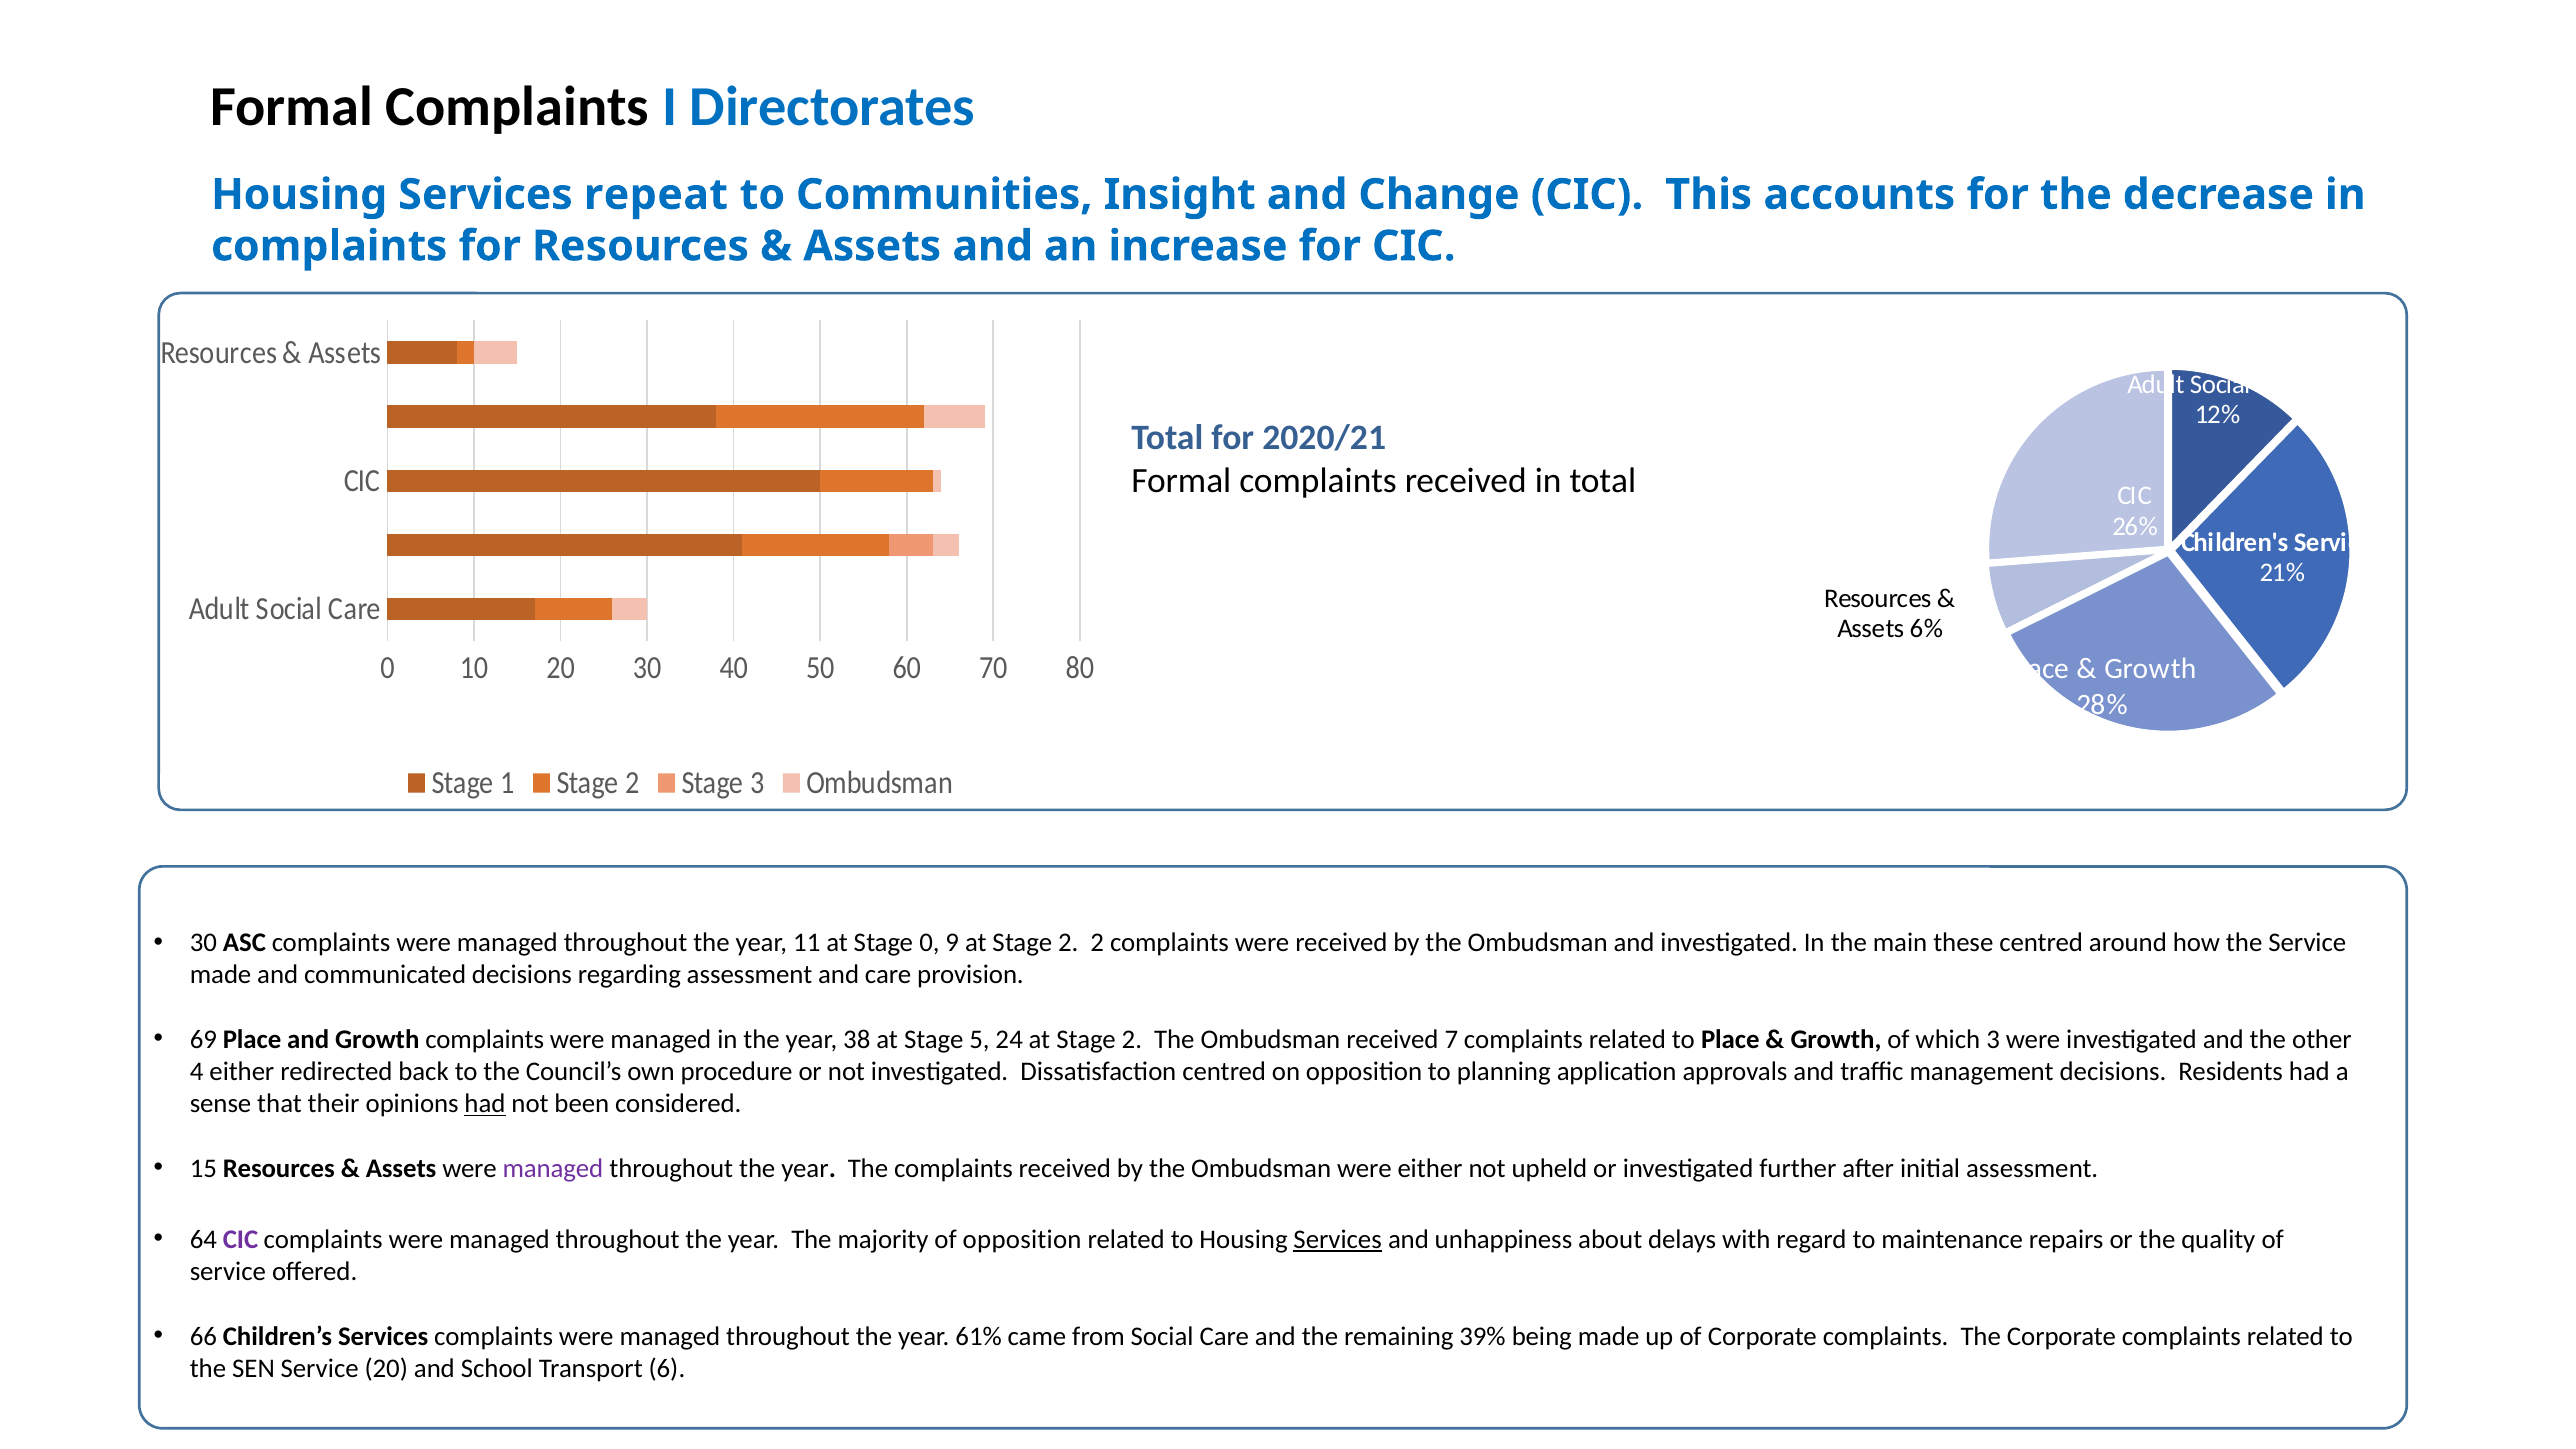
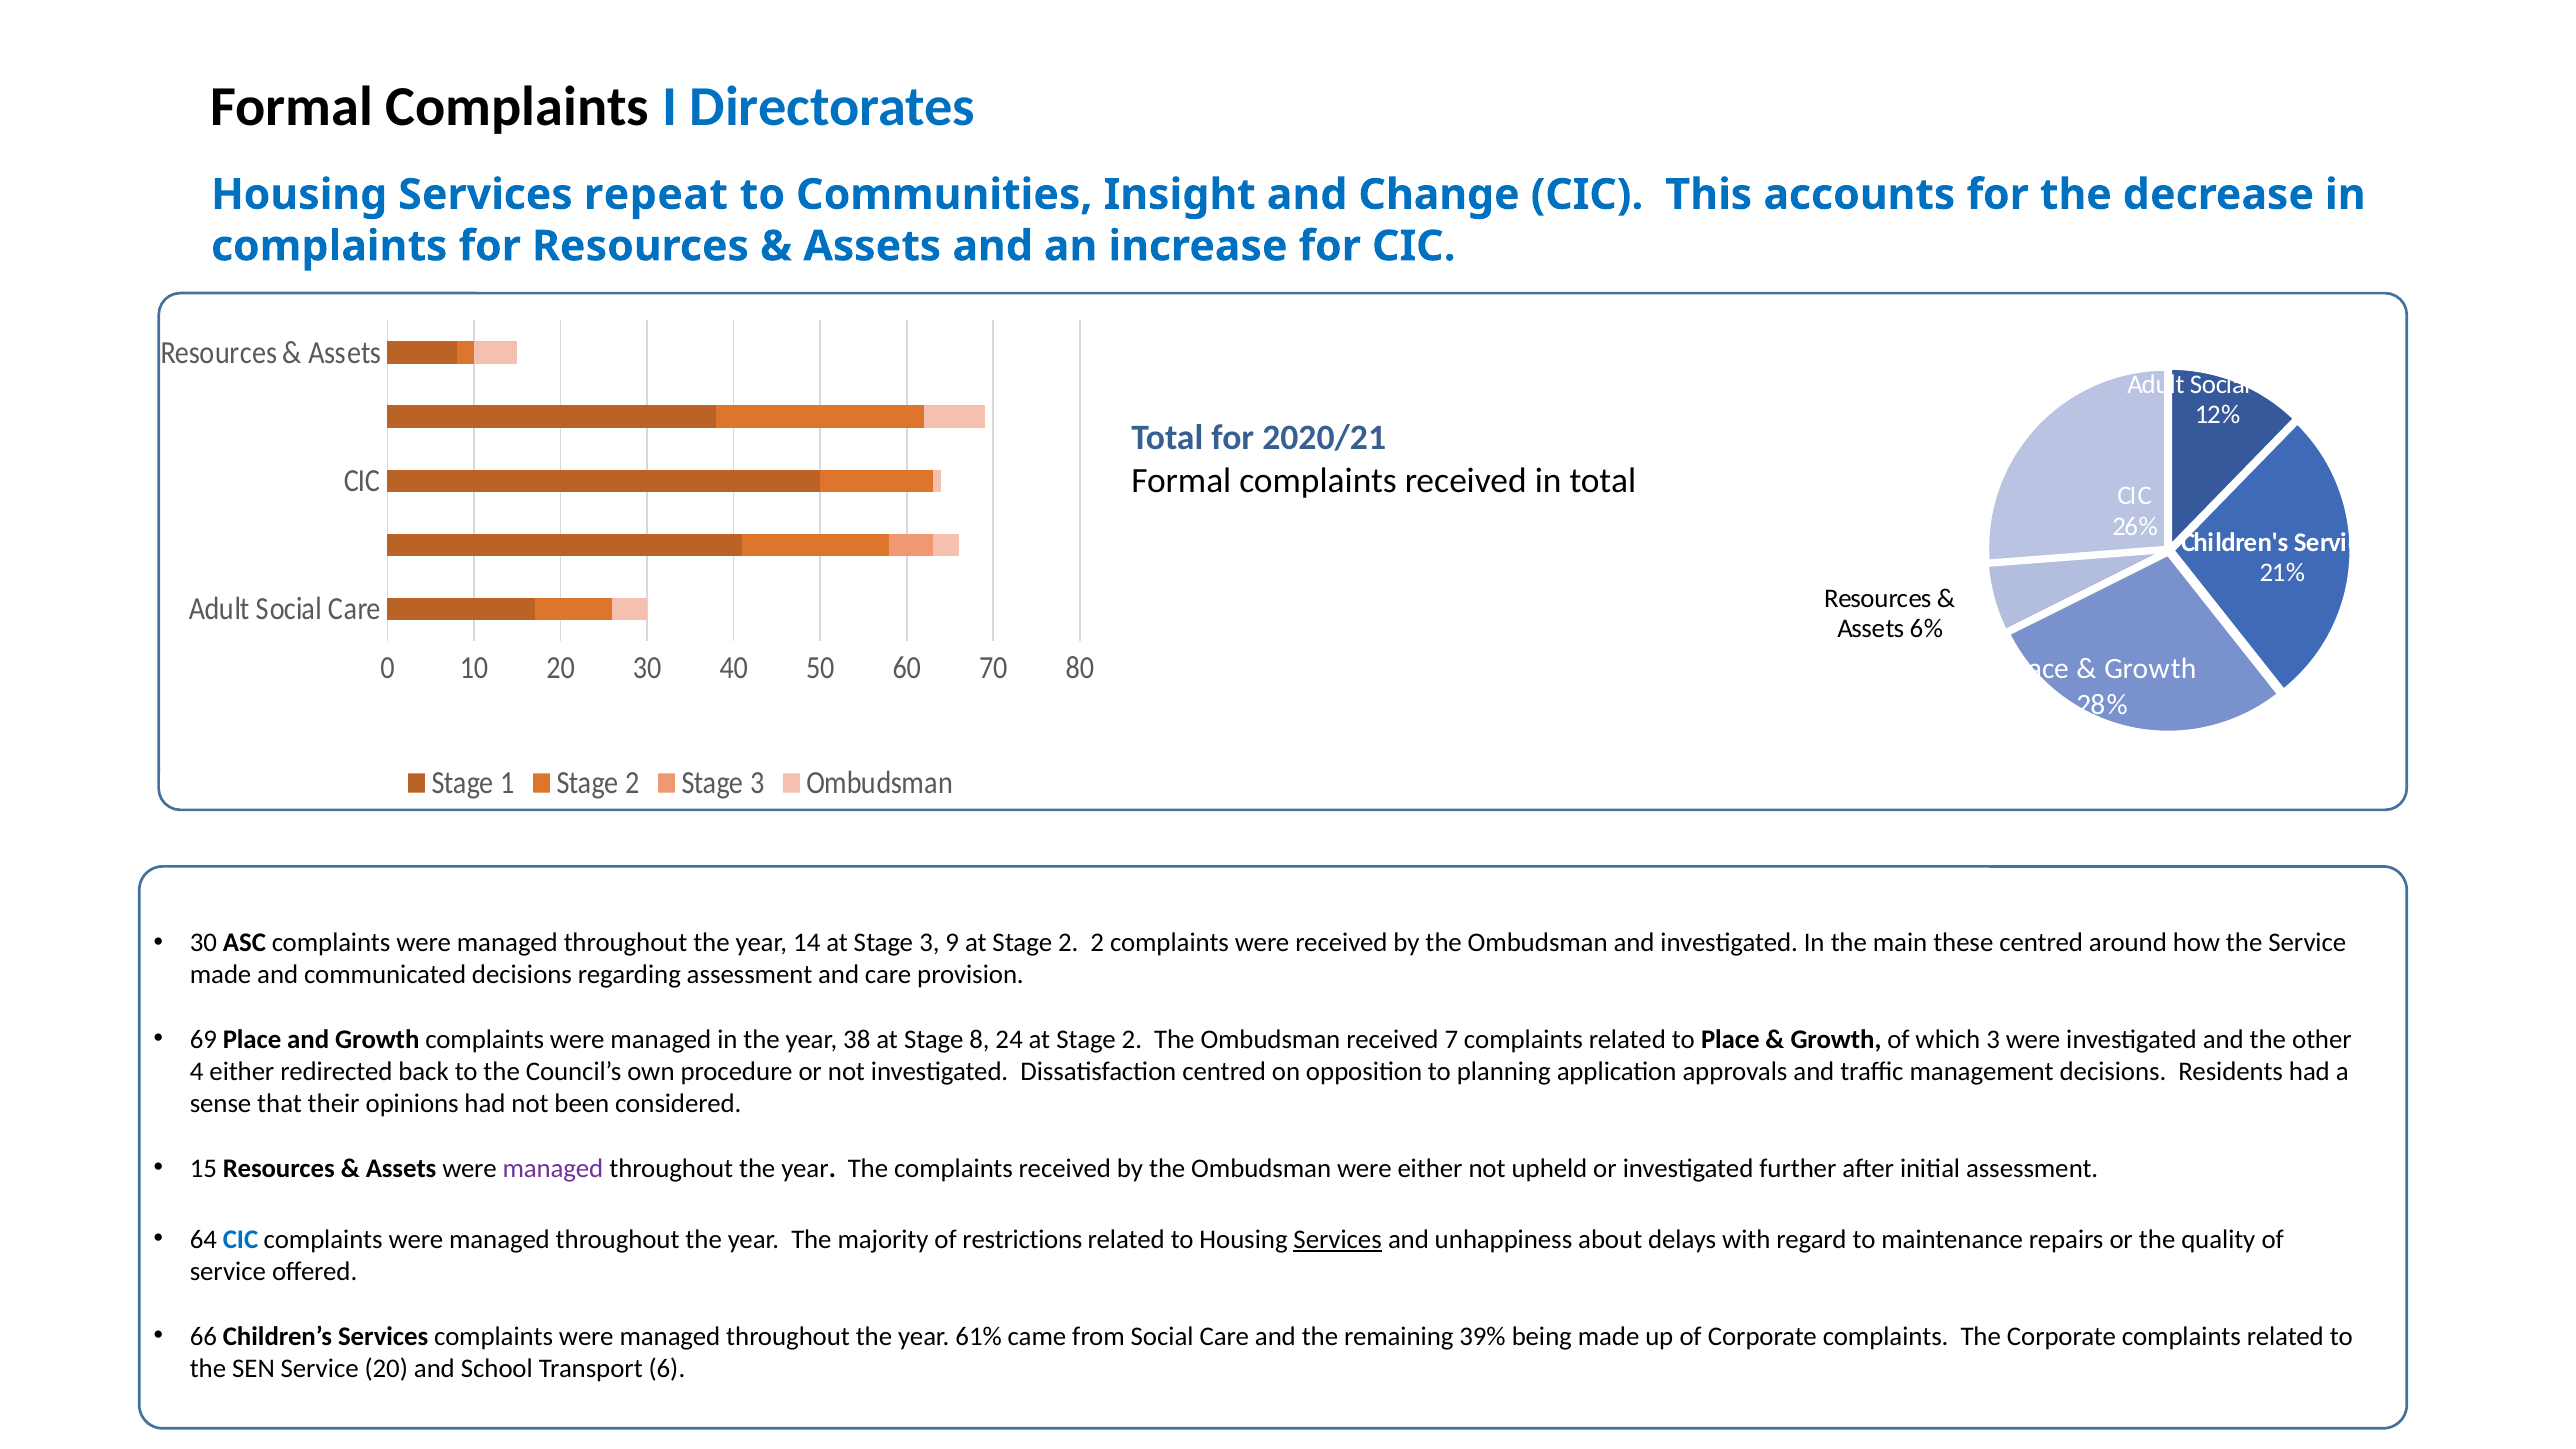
11: 11 -> 14
at Stage 0: 0 -> 3
5: 5 -> 8
had at (485, 1104) underline: present -> none
CIC at (241, 1239) colour: purple -> blue
of opposition: opposition -> restrictions
